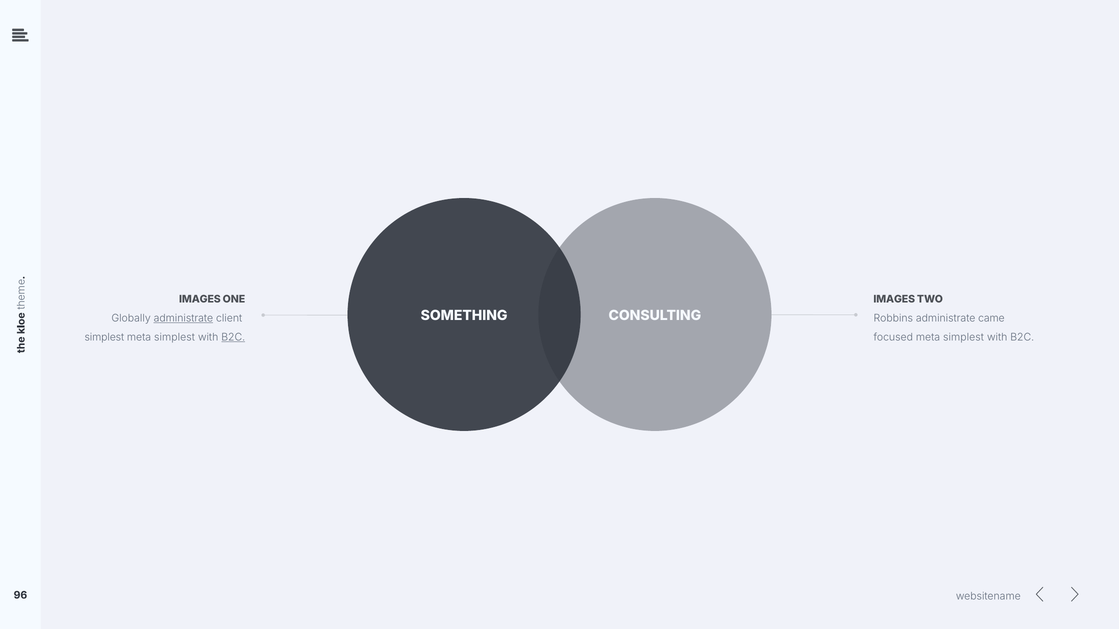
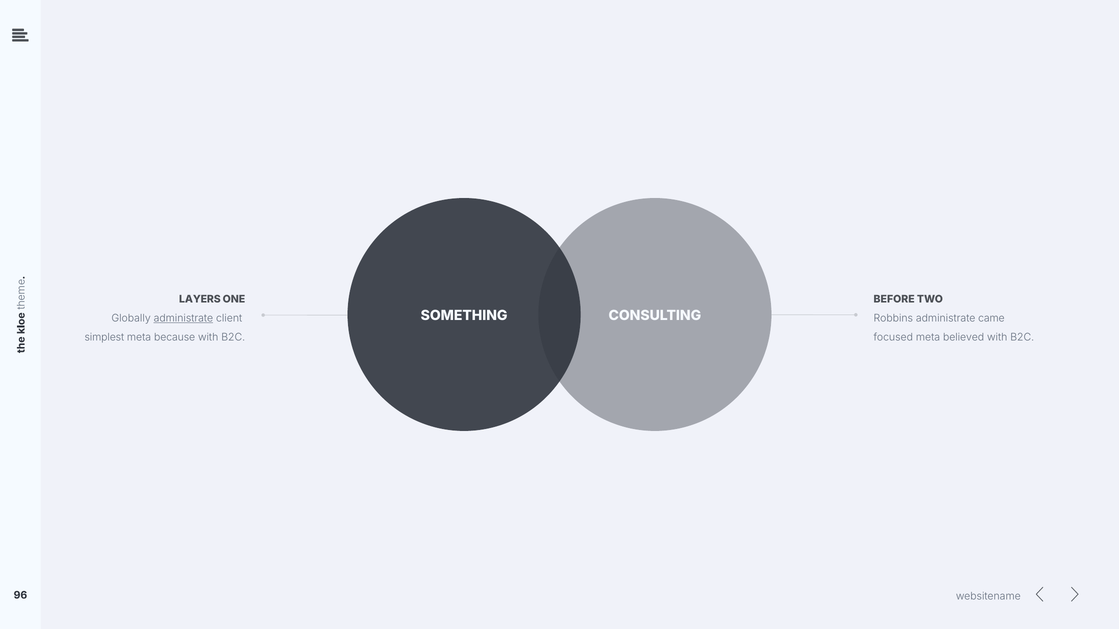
IMAGES at (200, 300): IMAGES -> LAYERS
IMAGES at (894, 300): IMAGES -> BEFORE
simplest at (175, 337): simplest -> because
B2C at (233, 337) underline: present -> none
focused meta simplest: simplest -> believed
